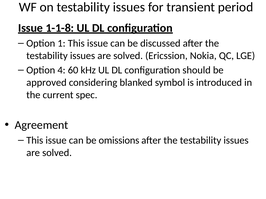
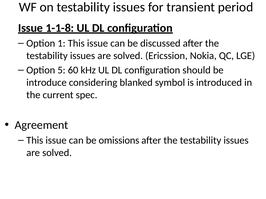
4: 4 -> 5
approved: approved -> introduce
